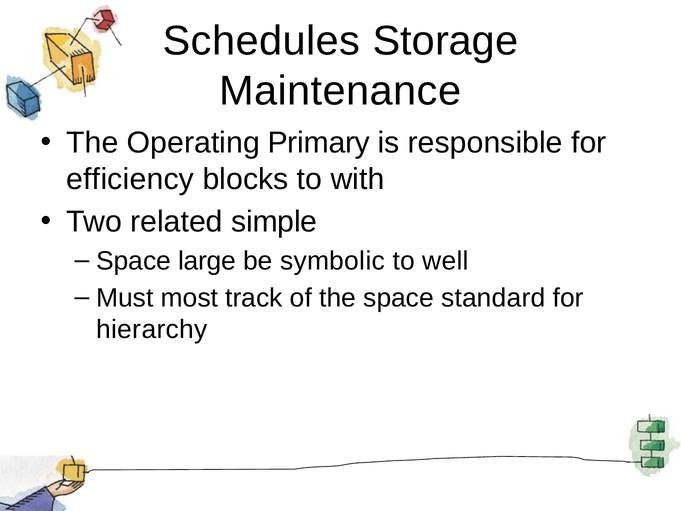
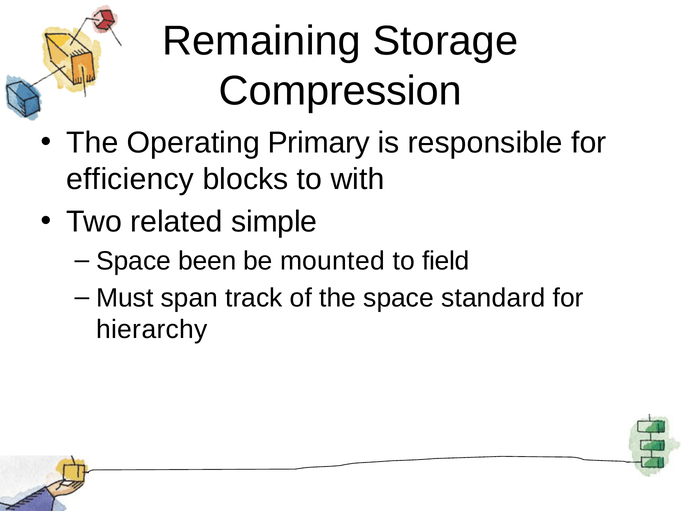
Schedules: Schedules -> Remaining
Maintenance: Maintenance -> Compression
large: large -> been
symbolic: symbolic -> mounted
well: well -> field
most: most -> span
